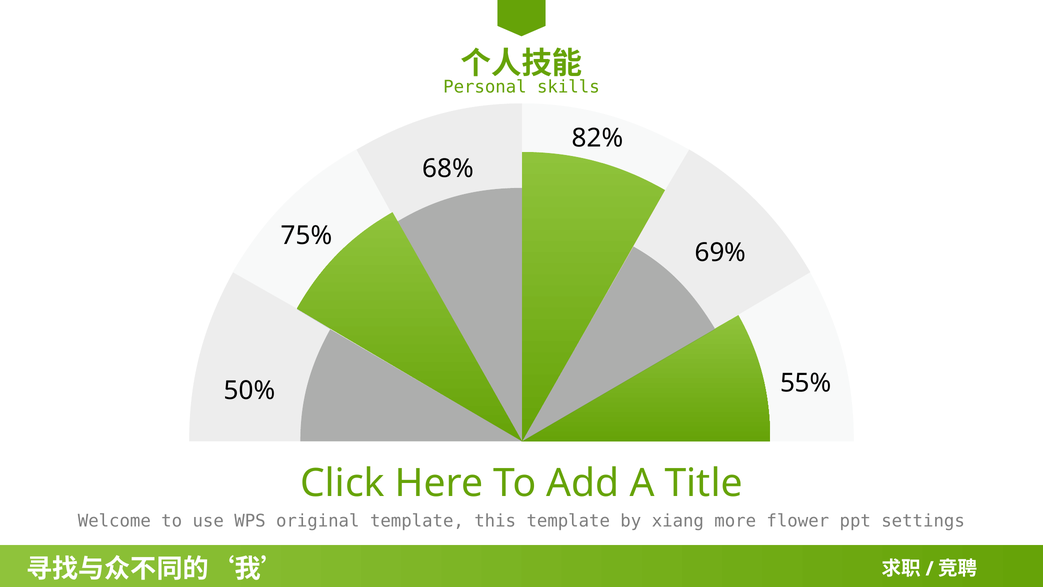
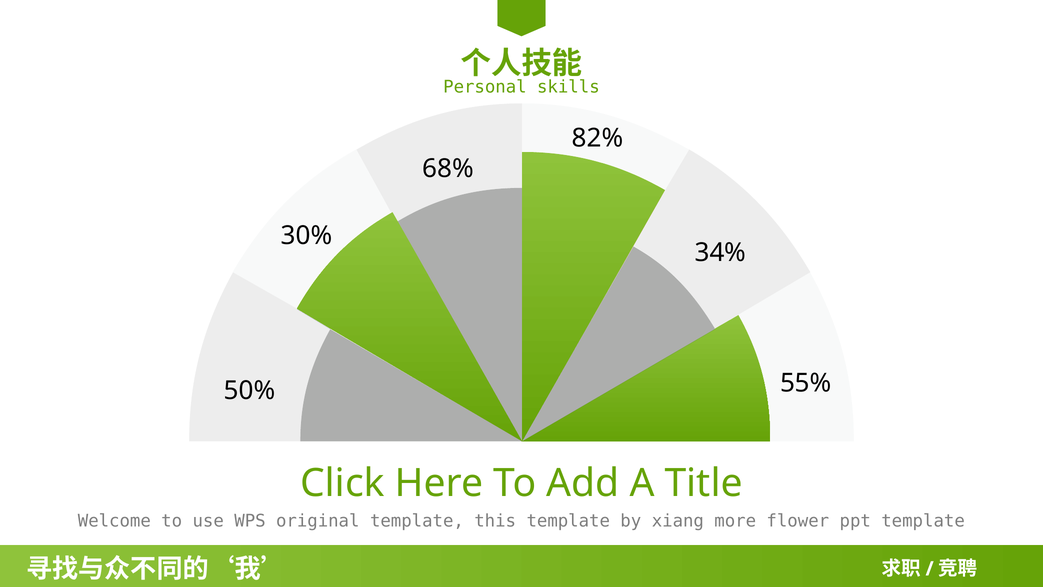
75%: 75% -> 30%
69%: 69% -> 34%
ppt settings: settings -> template
